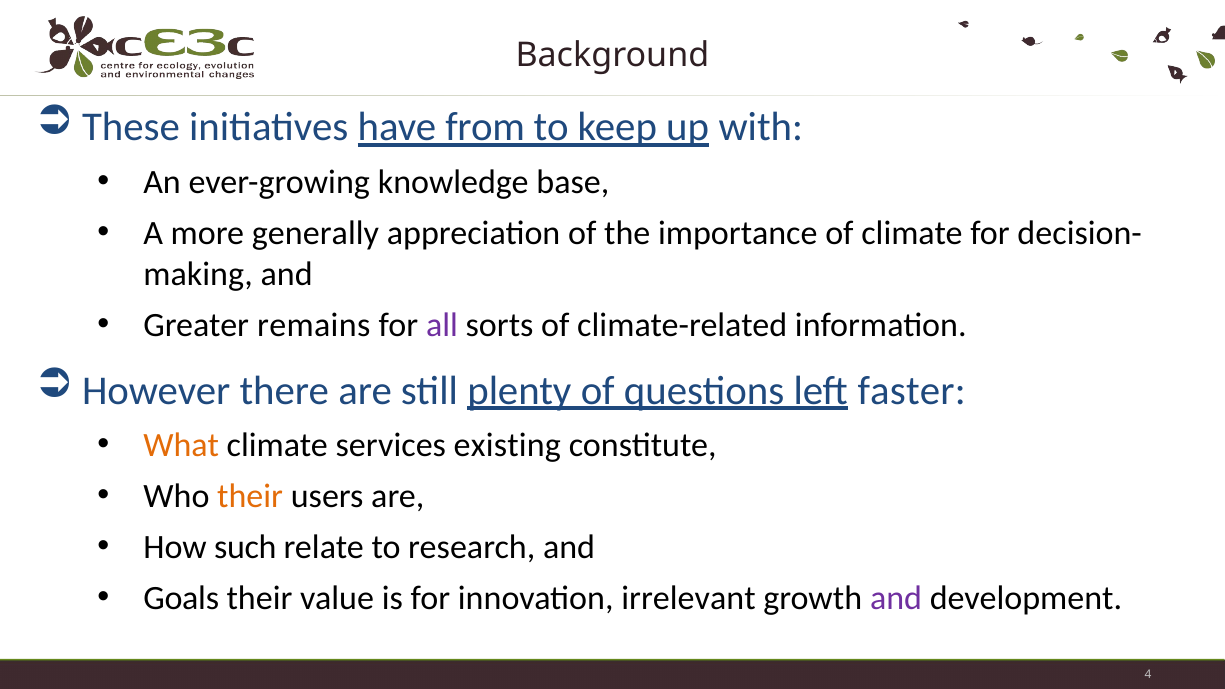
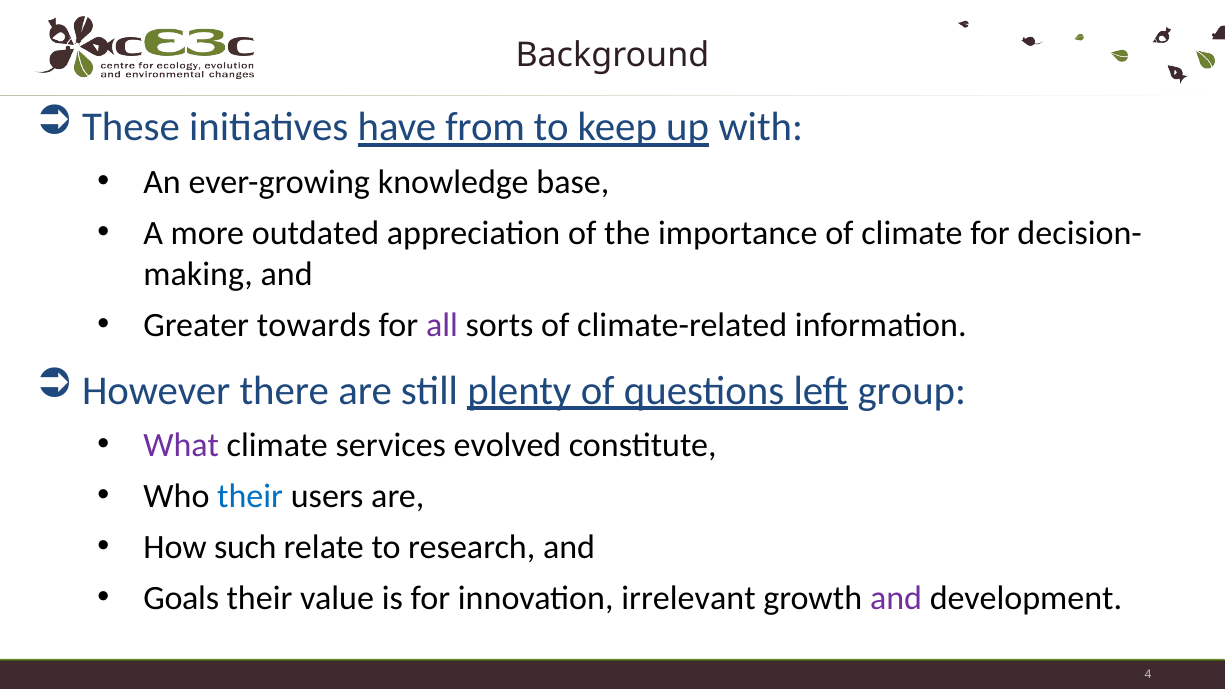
generally: generally -> outdated
remains: remains -> towards
faster: faster -> group
What colour: orange -> purple
existing: existing -> evolved
their at (250, 496) colour: orange -> blue
